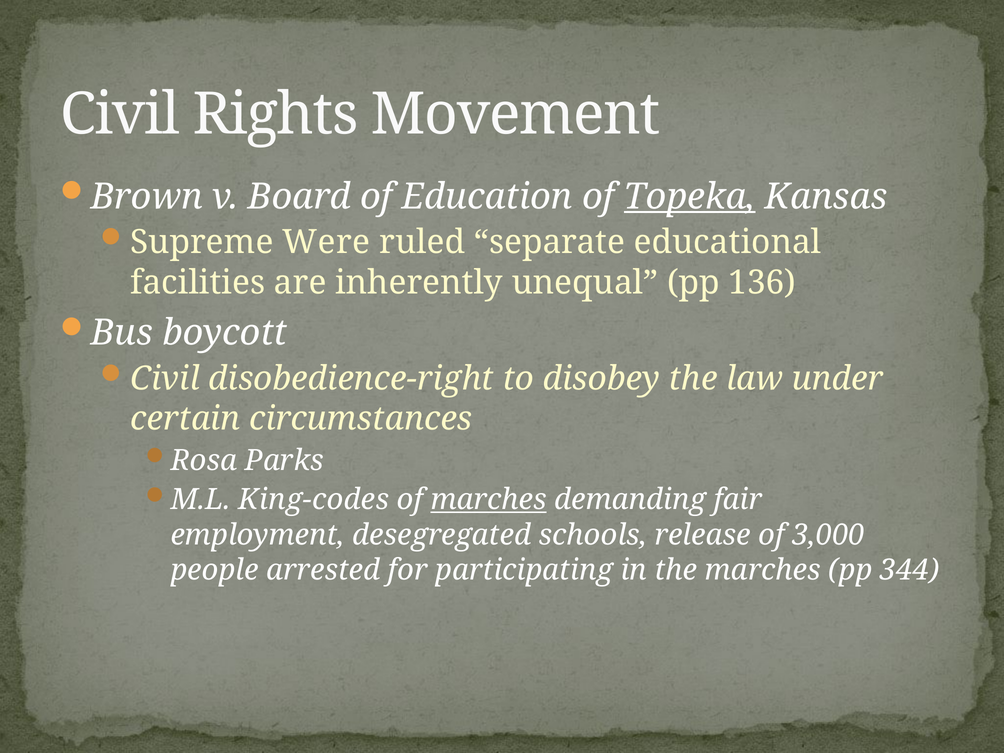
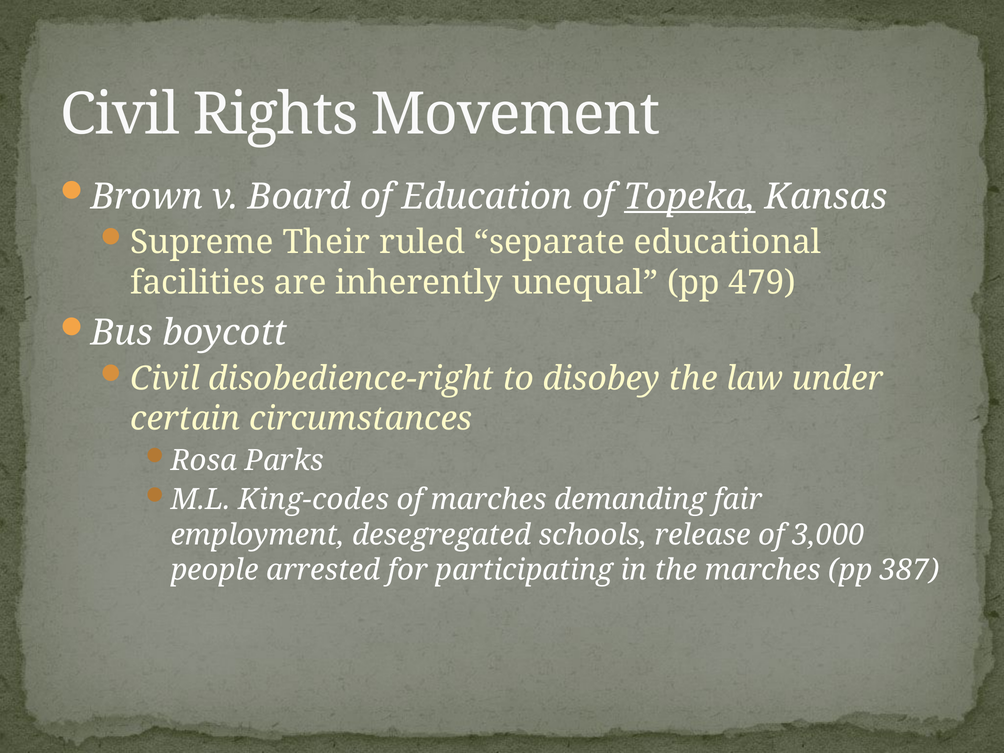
Were: Were -> Their
136: 136 -> 479
marches at (489, 500) underline: present -> none
344: 344 -> 387
